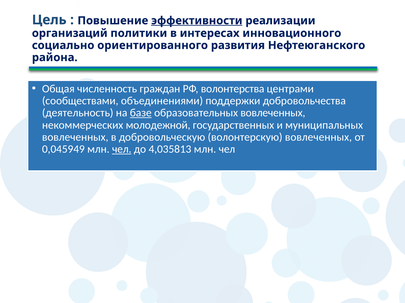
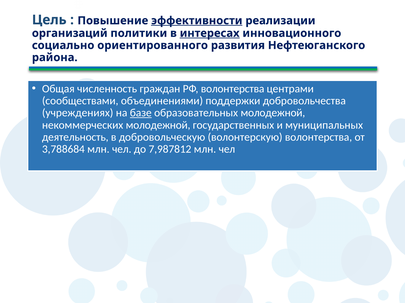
интересах underline: none -> present
деятельность: деятельность -> учреждениях
образовательных вовлеченных: вовлеченных -> молодежной
вовлеченных at (75, 137): вовлеченных -> деятельность
волонтерскую вовлеченных: вовлеченных -> волонтерства
0,045949: 0,045949 -> 3,788684
чел at (122, 150) underline: present -> none
4,035813: 4,035813 -> 7,987812
